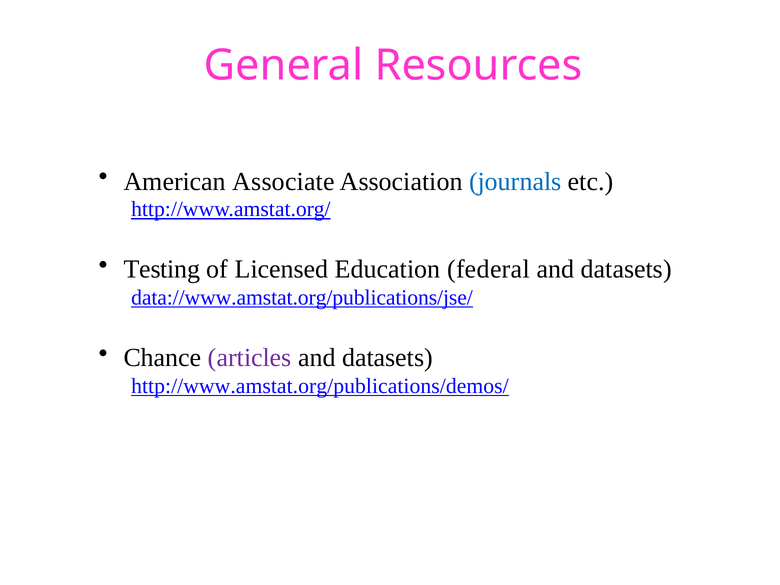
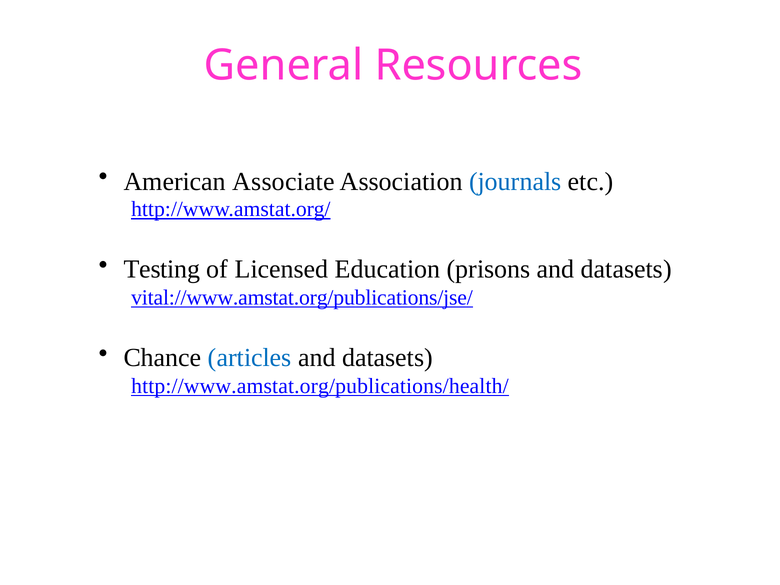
federal: federal -> prisons
data://www.amstat.org/publications/jse/: data://www.amstat.org/publications/jse/ -> vital://www.amstat.org/publications/jse/
articles colour: purple -> blue
http://www.amstat.org/publications/demos/: http://www.amstat.org/publications/demos/ -> http://www.amstat.org/publications/health/
